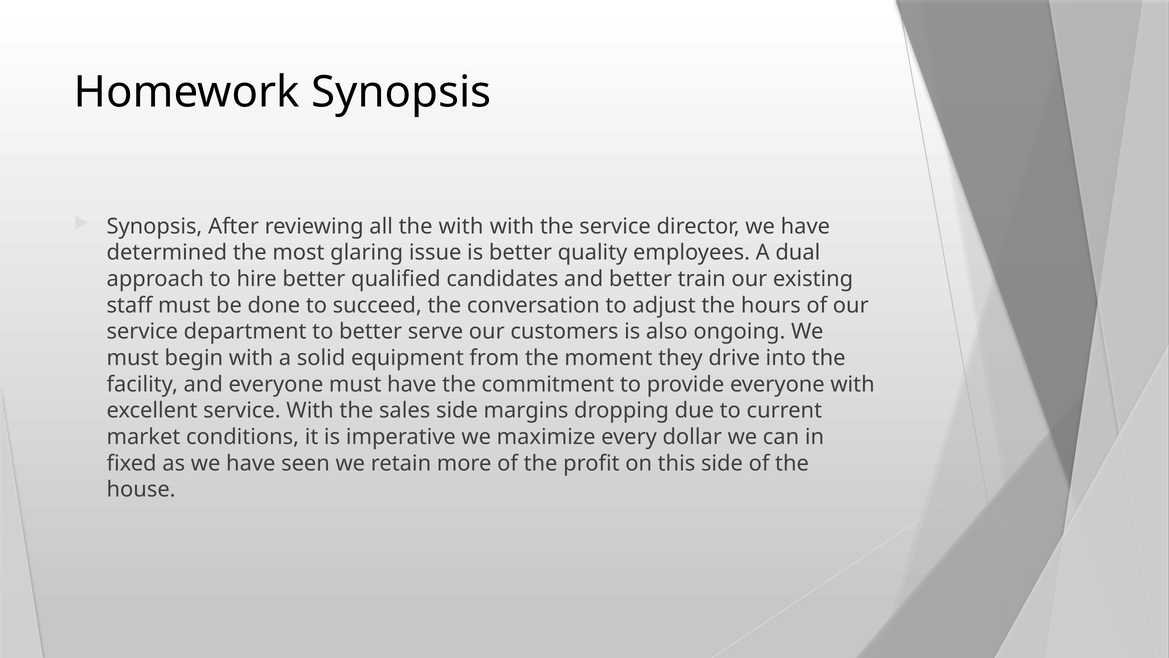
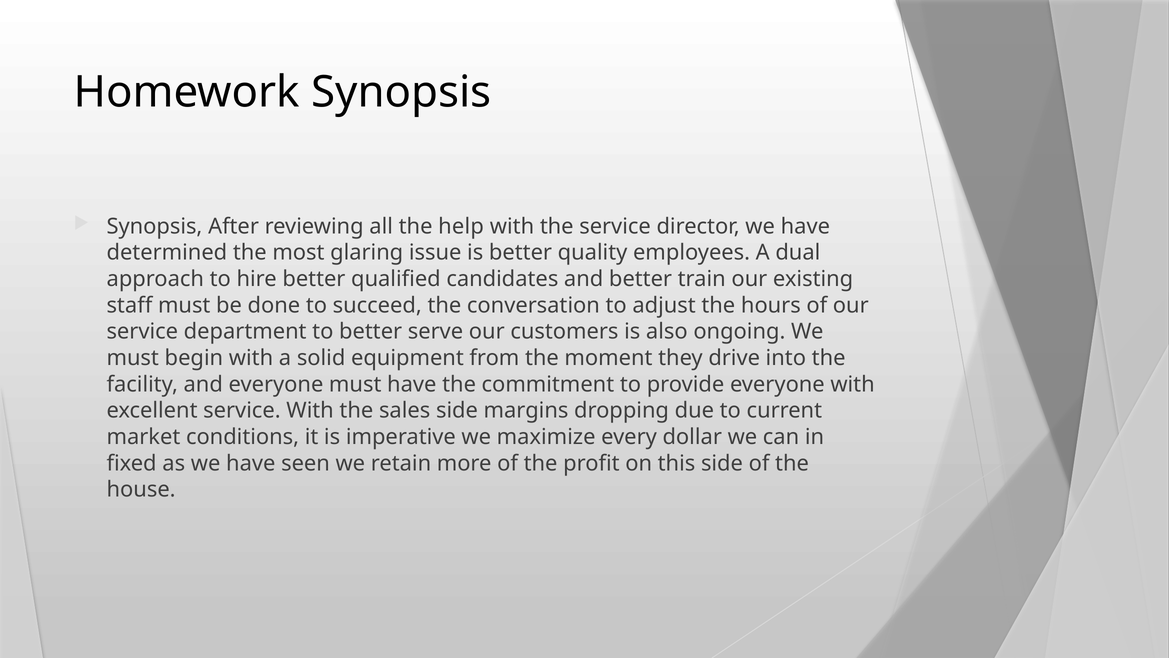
the with: with -> help
